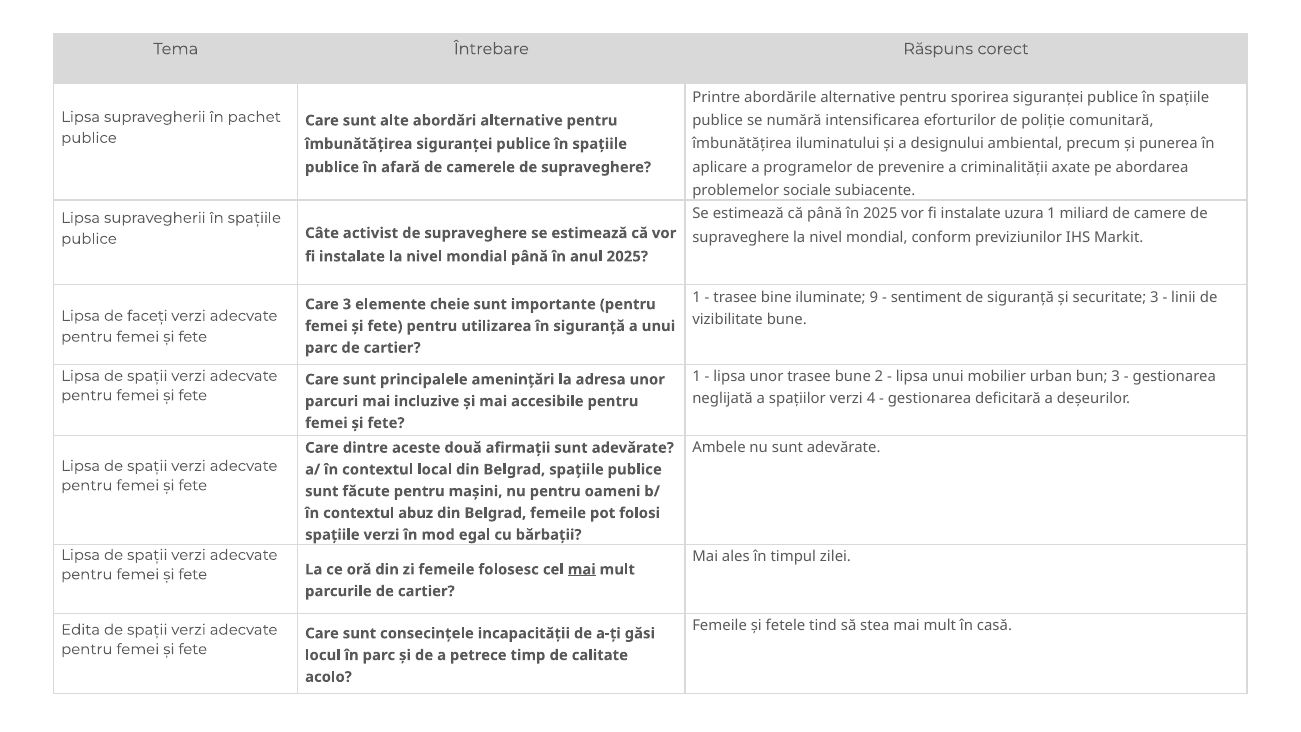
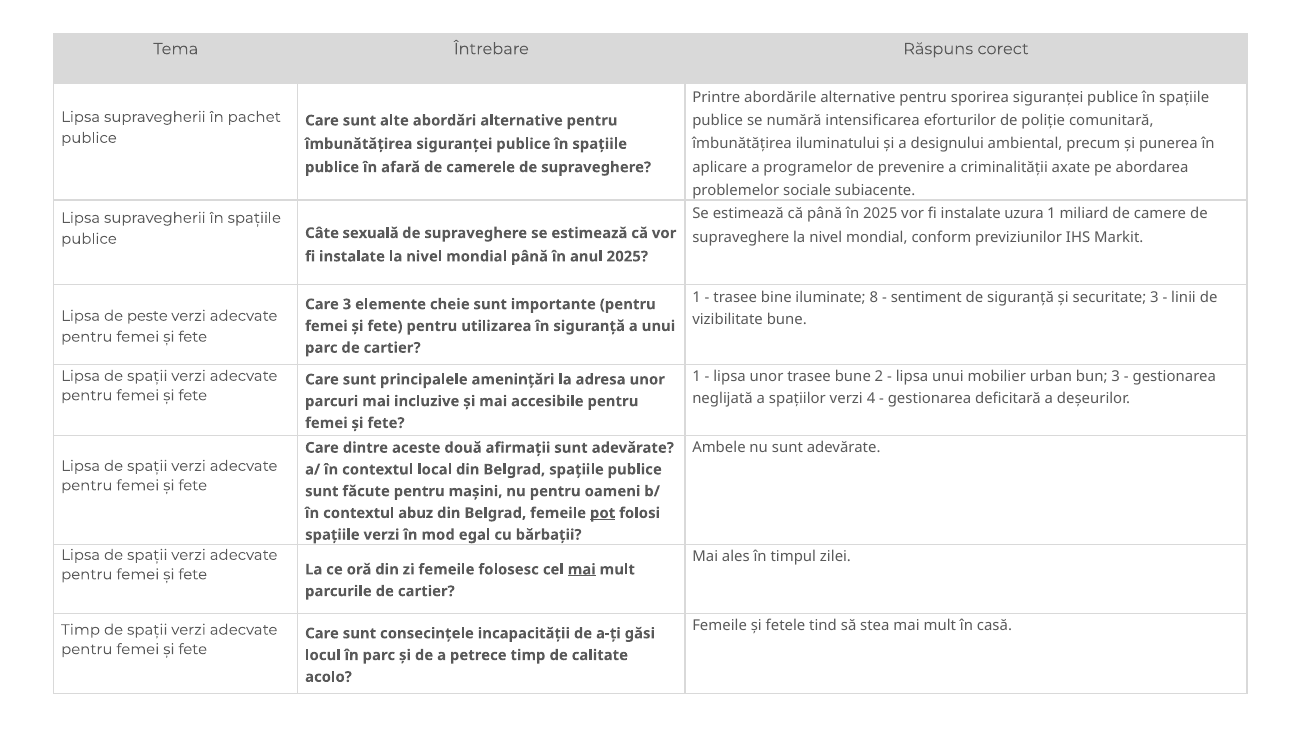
activist: activist -> sexuală
9: 9 -> 8
faceți: faceți -> peste
pot underline: none -> present
Edita at (81, 630): Edita -> Timp
